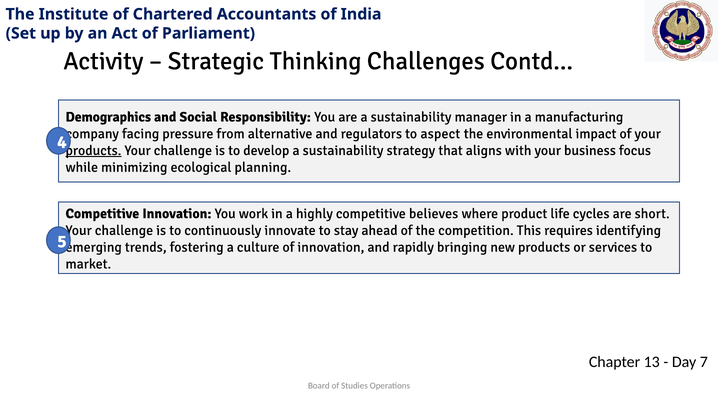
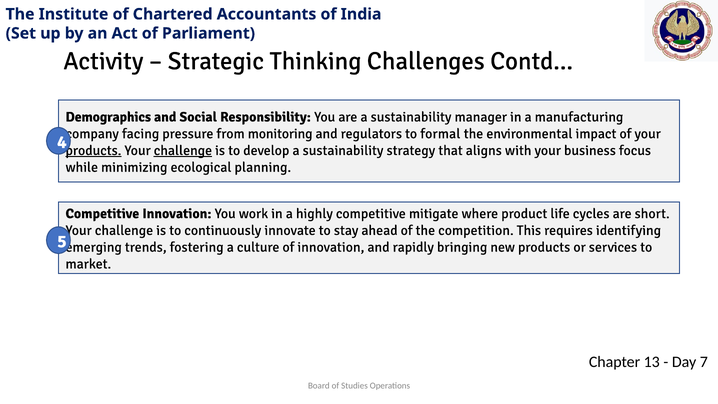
alternative: alternative -> monitoring
aspect: aspect -> formal
challenge at (183, 150) underline: none -> present
believes: believes -> mitigate
